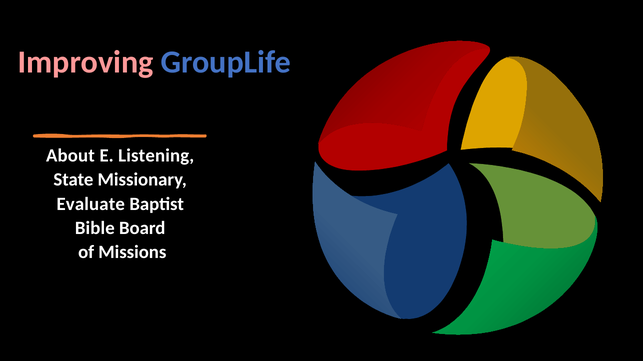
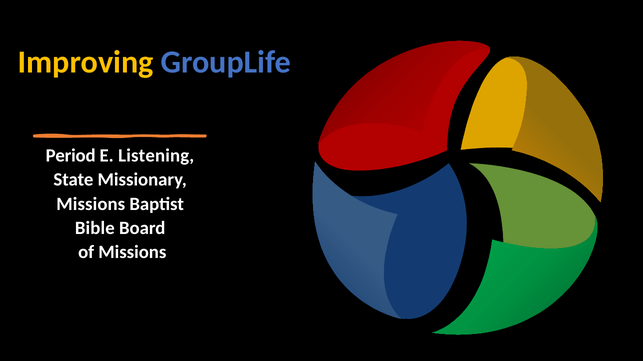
Improving colour: pink -> yellow
About: About -> Period
Evaluate at (91, 204): Evaluate -> Missions
